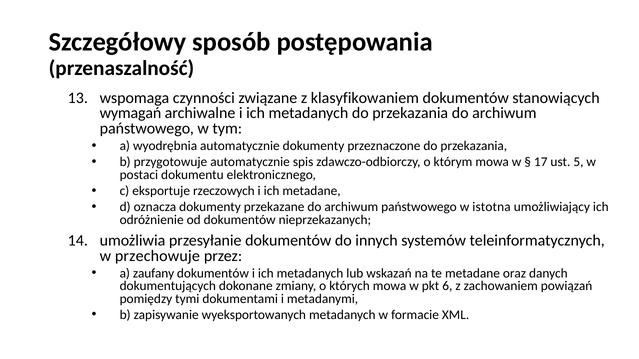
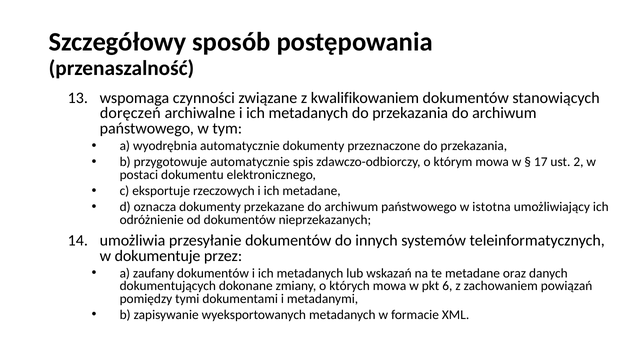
klasyfikowaniem: klasyfikowaniem -> kwalifikowaniem
wymagań: wymagań -> doręczeń
5: 5 -> 2
przechowuje: przechowuje -> dokumentuje
